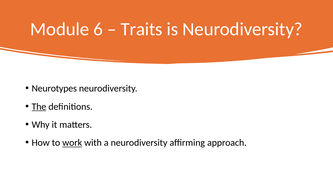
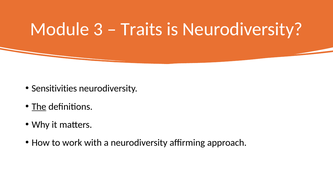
6: 6 -> 3
Neurotypes: Neurotypes -> Sensitivities
work underline: present -> none
